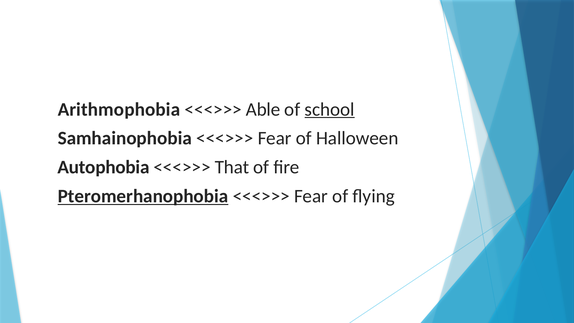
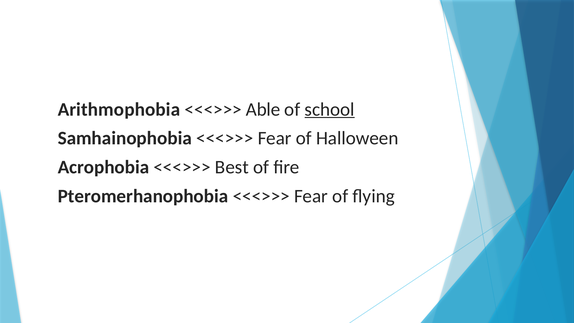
Autophobia: Autophobia -> Acrophobia
That: That -> Best
Pteromerhanophobia underline: present -> none
